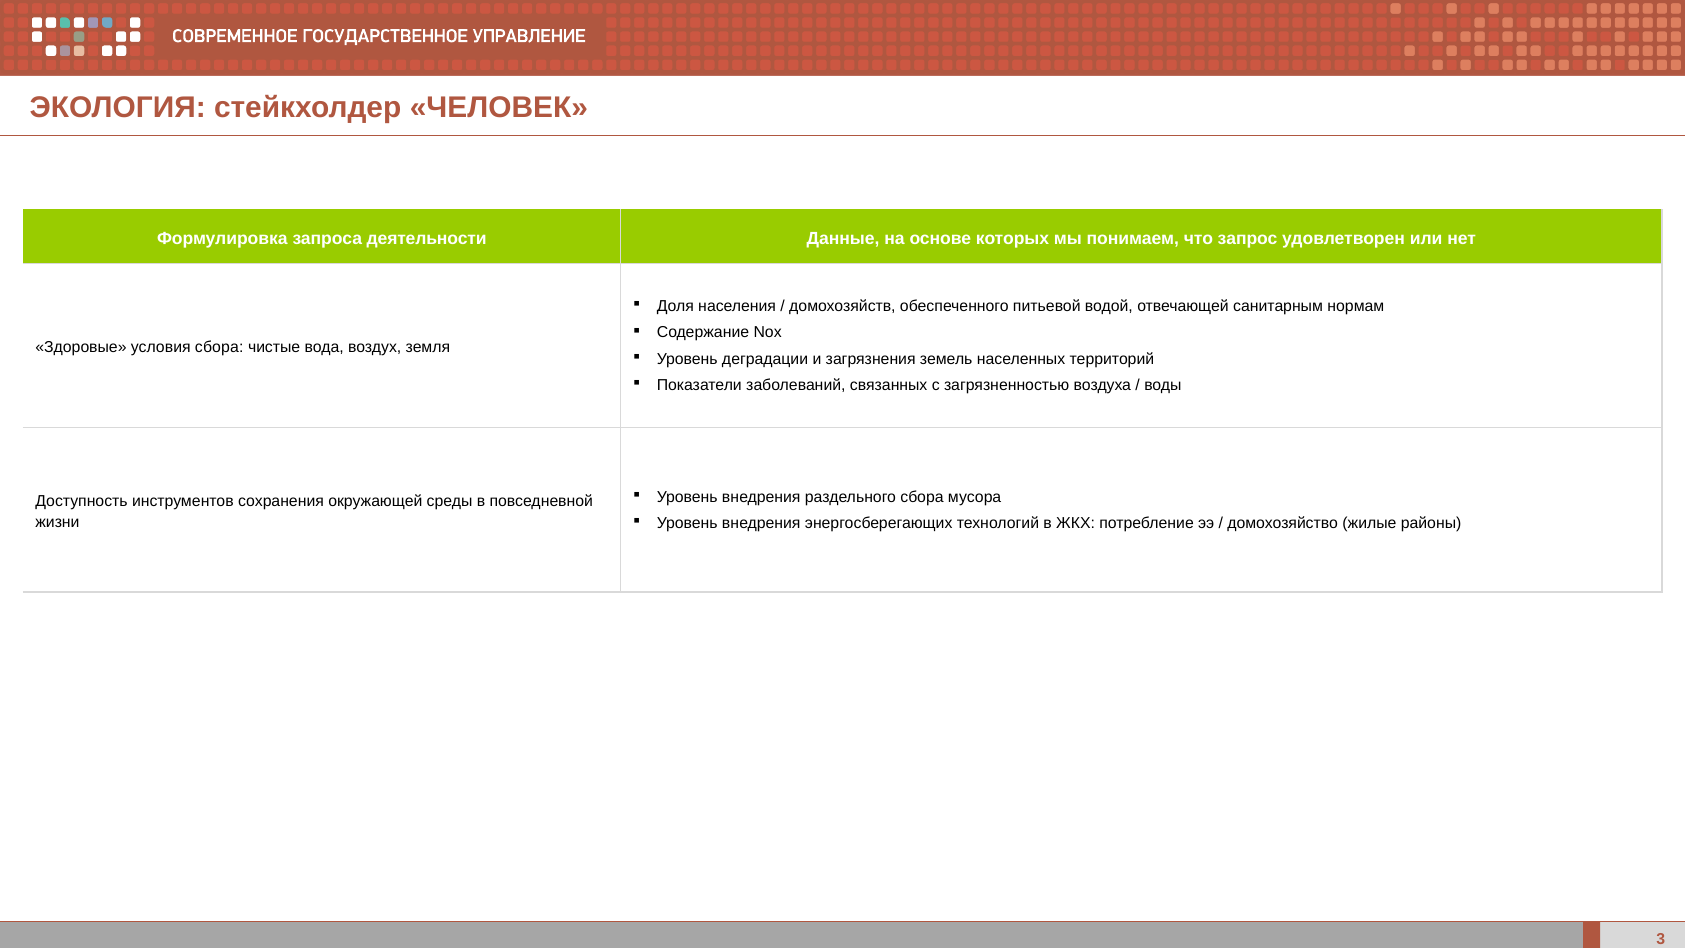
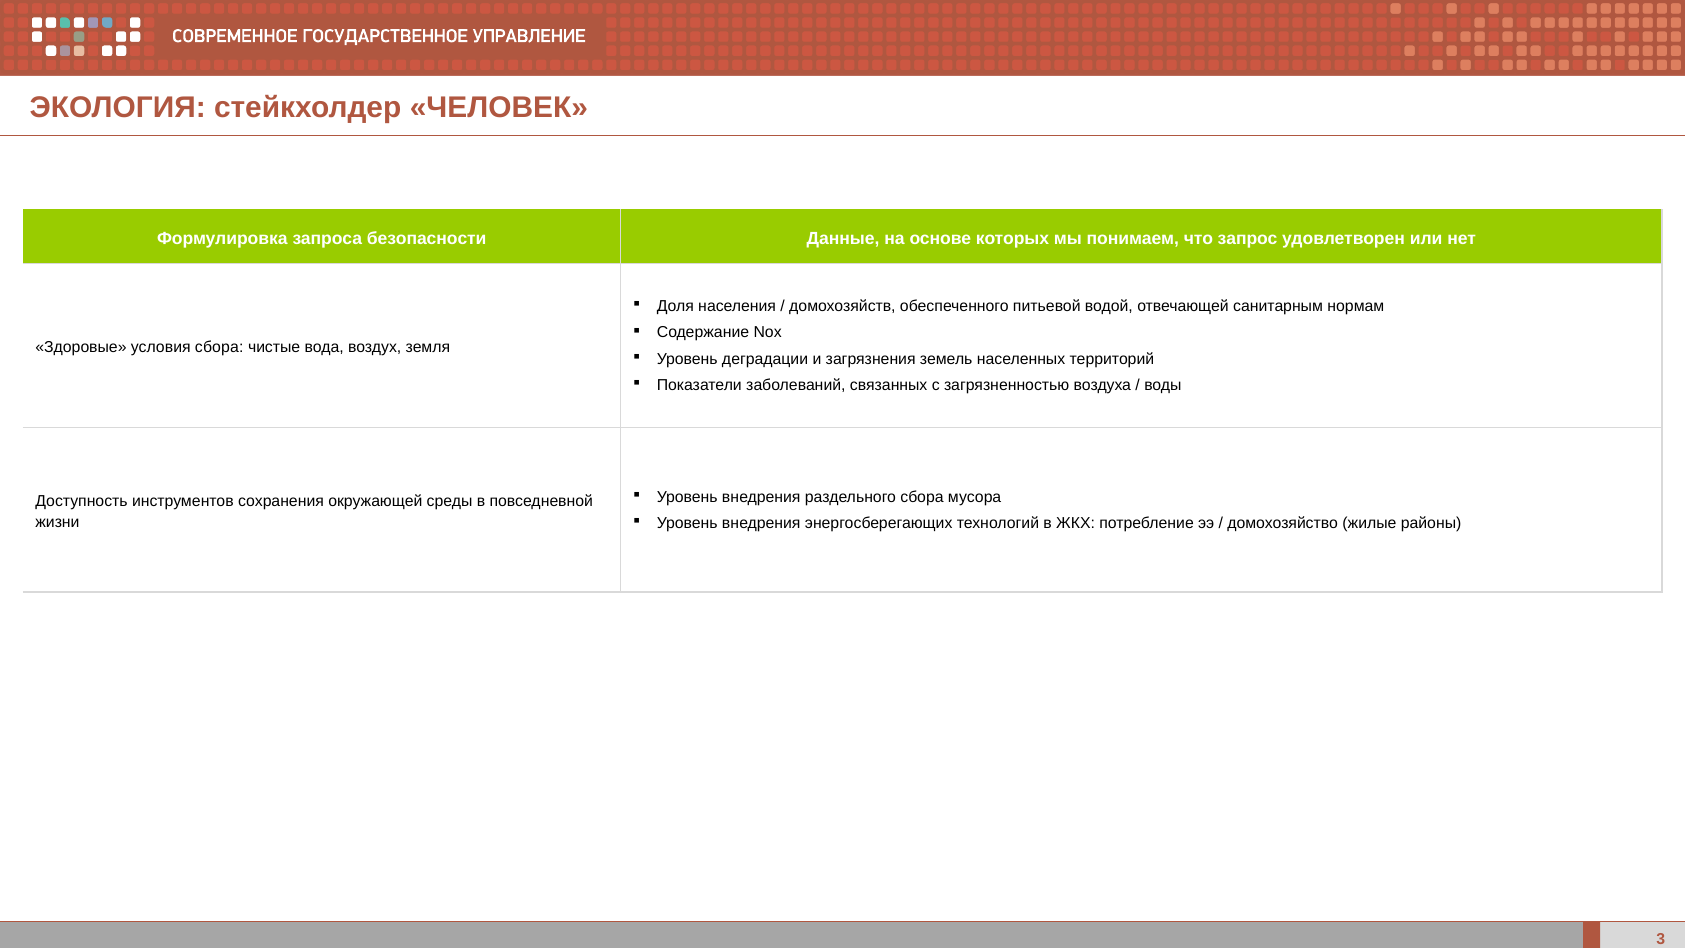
деятельности: деятельности -> безопасности
